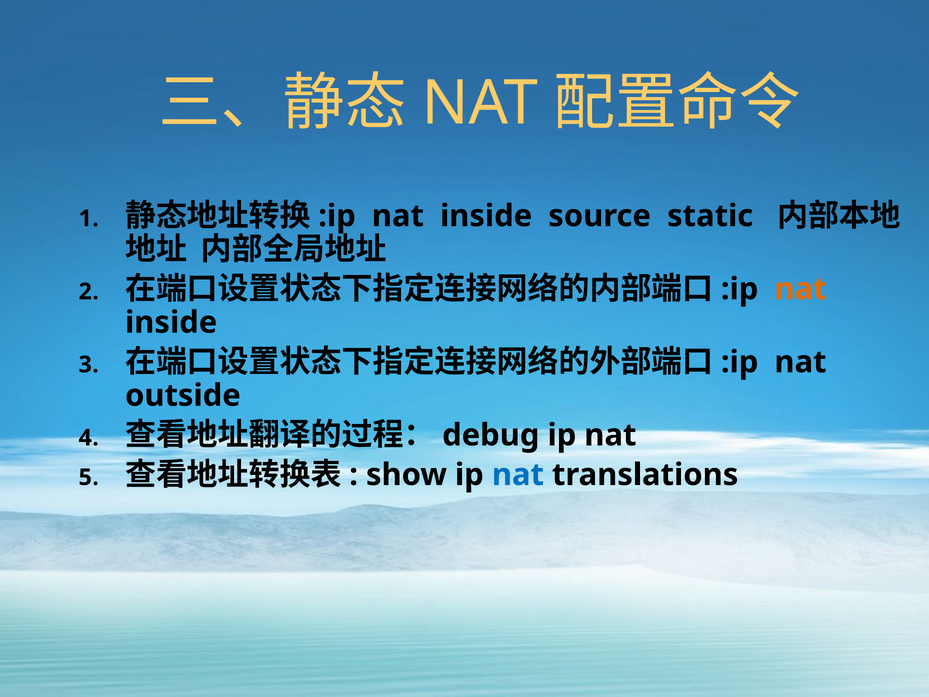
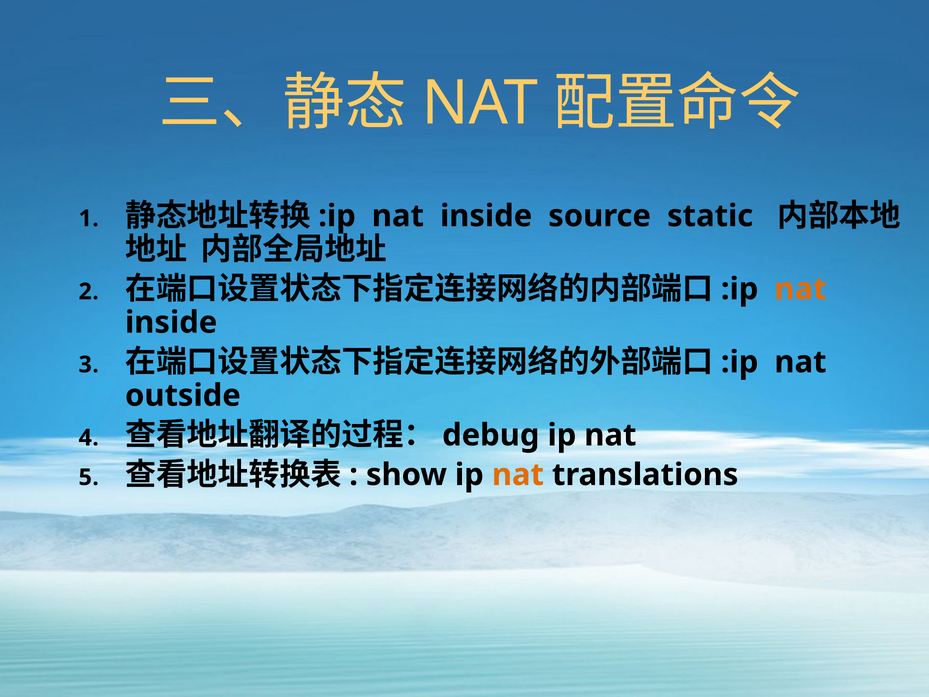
nat at (518, 475) colour: blue -> orange
